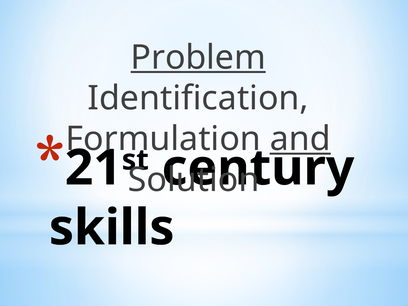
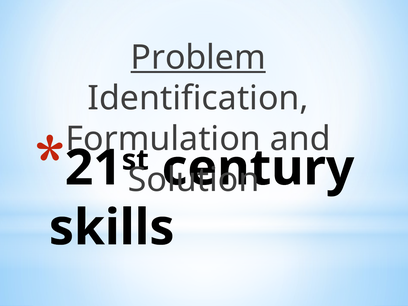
and underline: present -> none
